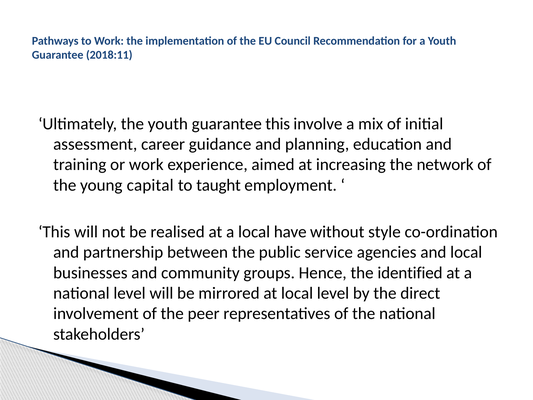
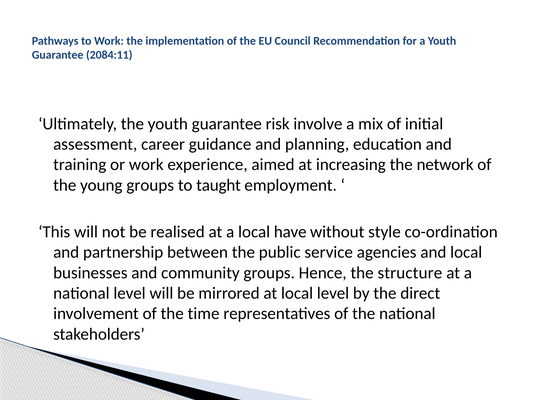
2018:11: 2018:11 -> 2084:11
guarantee this: this -> risk
young capital: capital -> groups
identified: identified -> structure
peer: peer -> time
